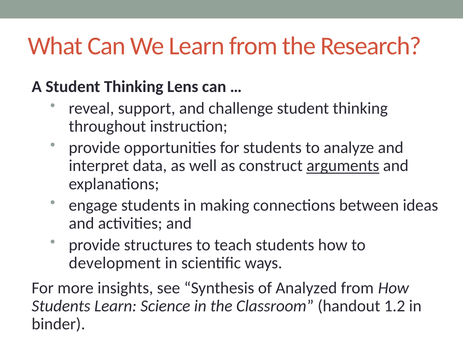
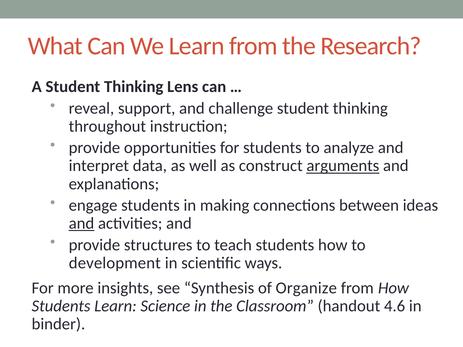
and at (81, 224) underline: none -> present
Analyzed: Analyzed -> Organize
1.2: 1.2 -> 4.6
